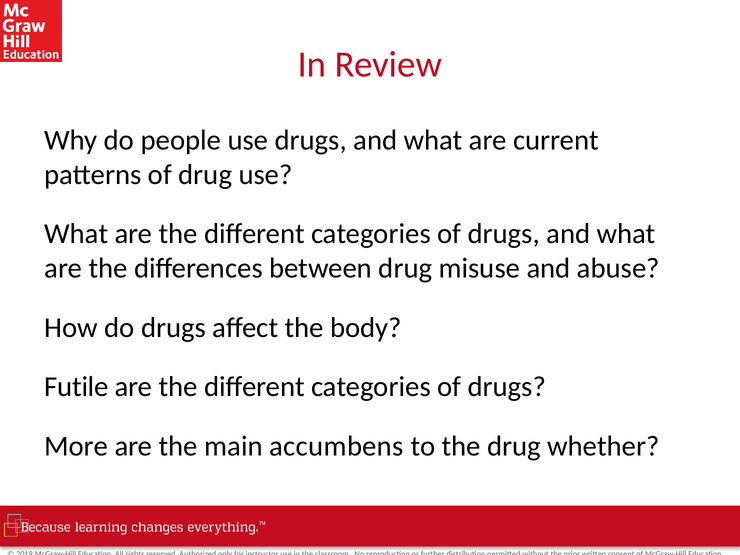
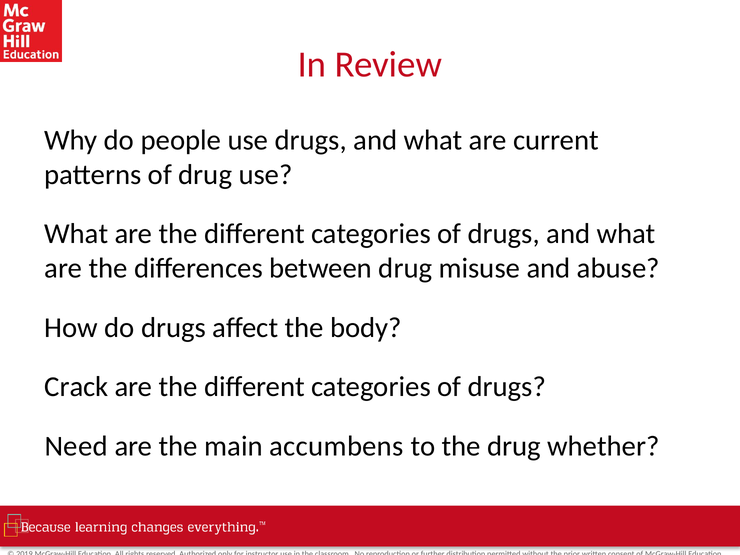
Futile: Futile -> Crack
More: More -> Need
